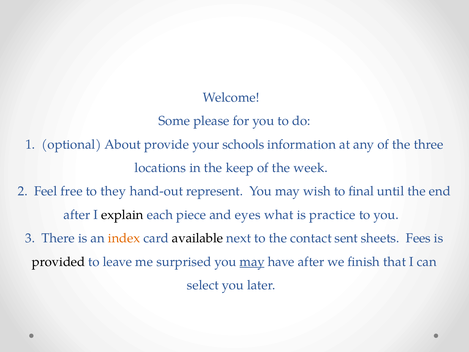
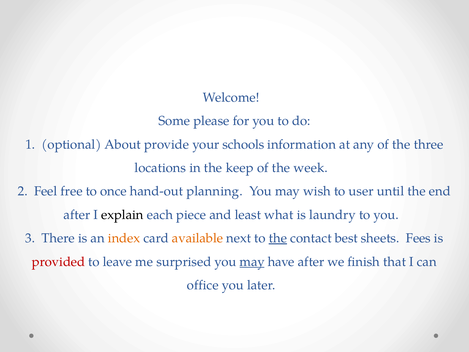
they: they -> once
represent: represent -> planning
final: final -> user
eyes: eyes -> least
practice: practice -> laundry
available colour: black -> orange
the at (278, 238) underline: none -> present
sent: sent -> best
provided colour: black -> red
select: select -> office
